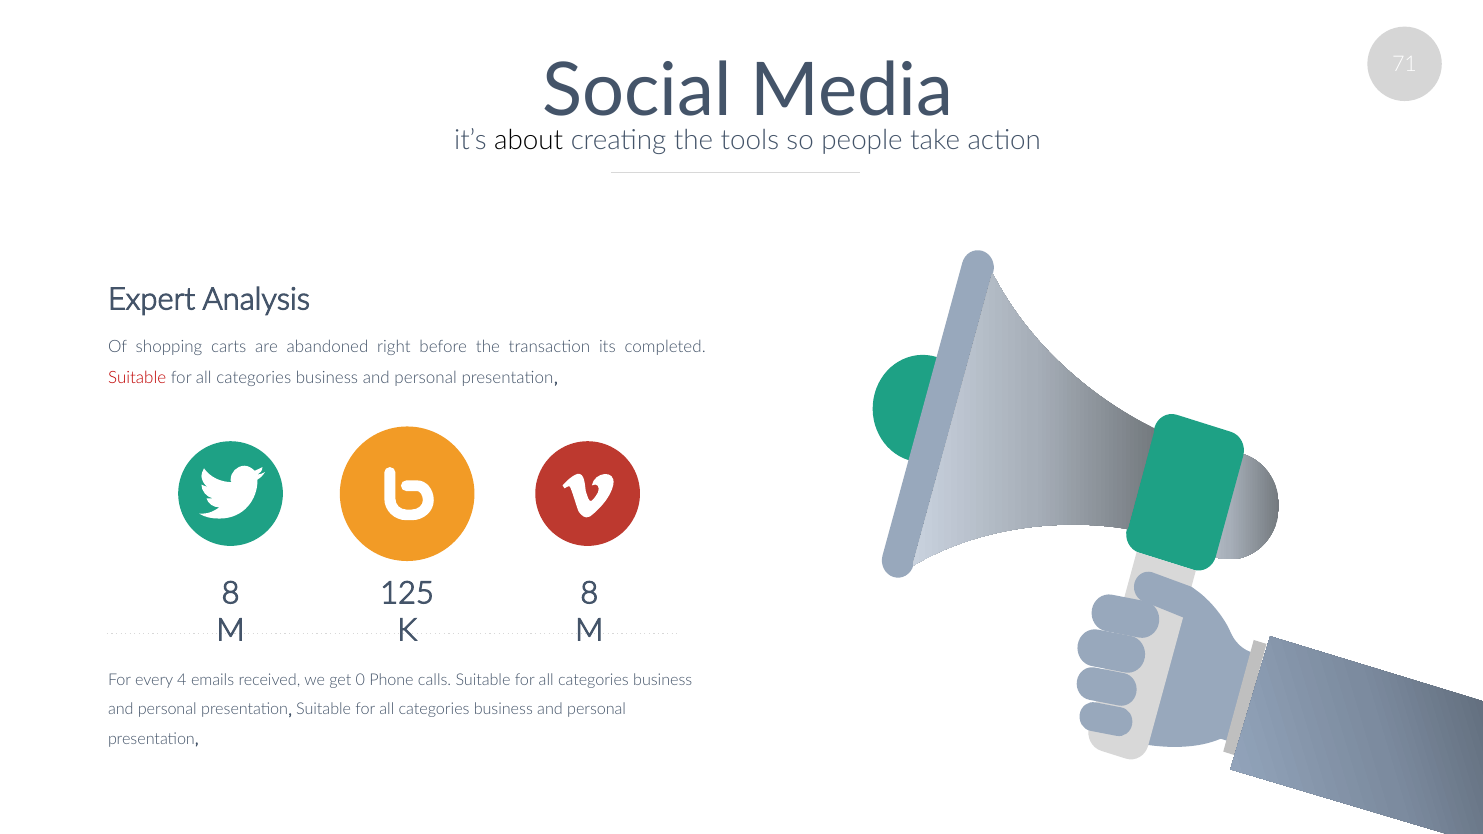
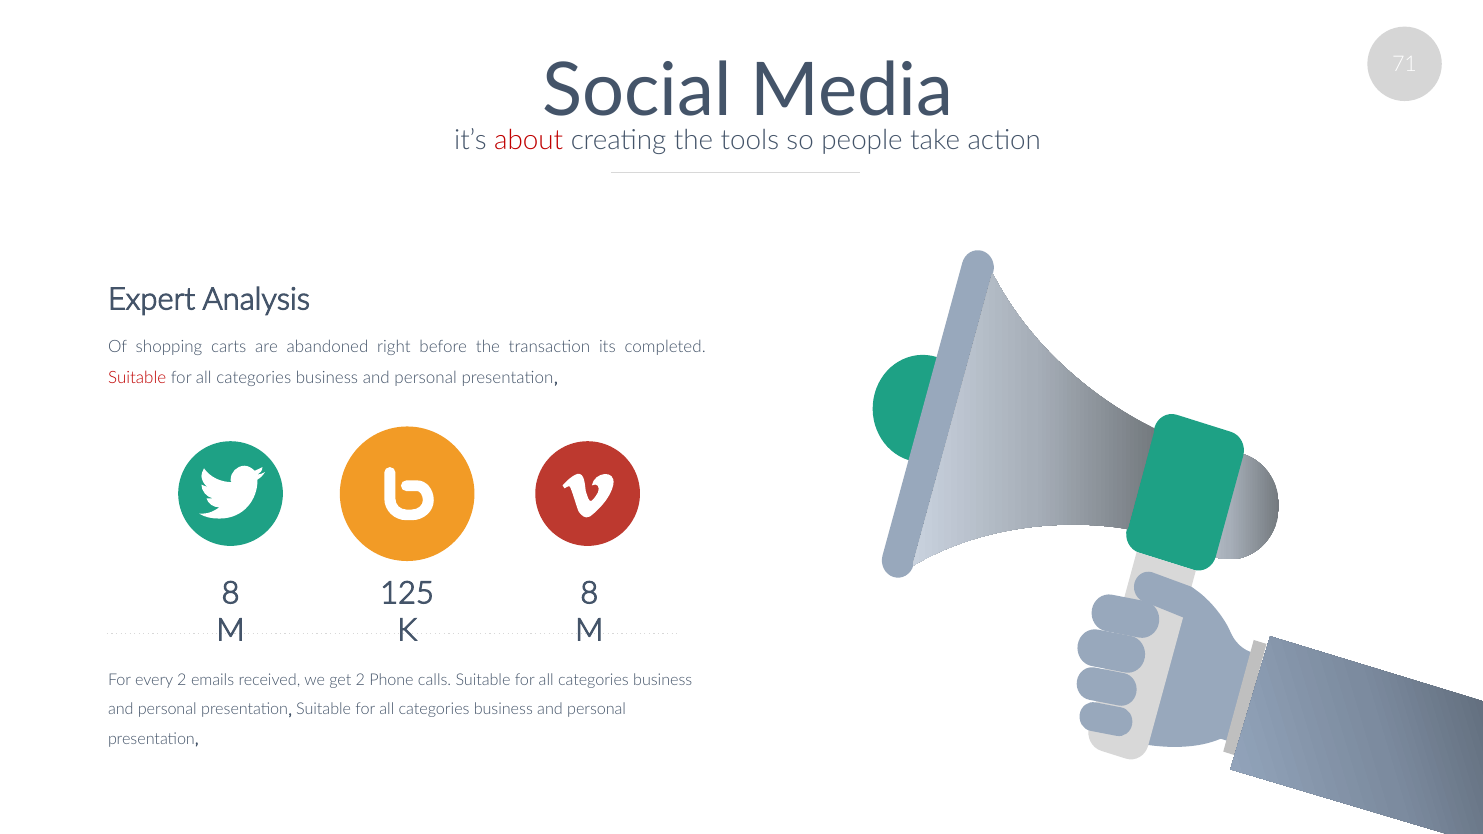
about colour: black -> red
every 4: 4 -> 2
get 0: 0 -> 2
